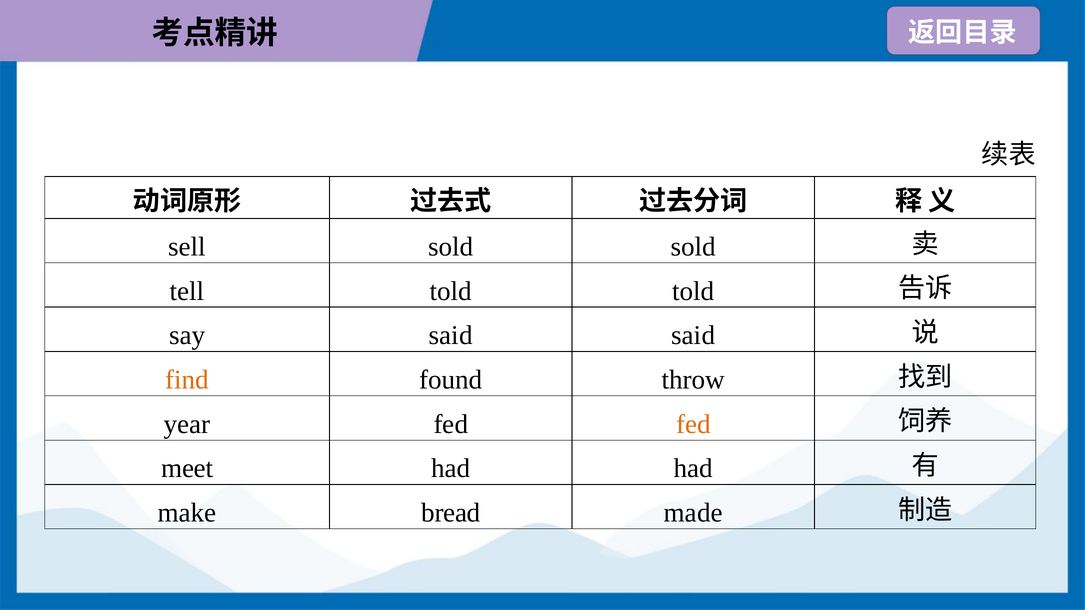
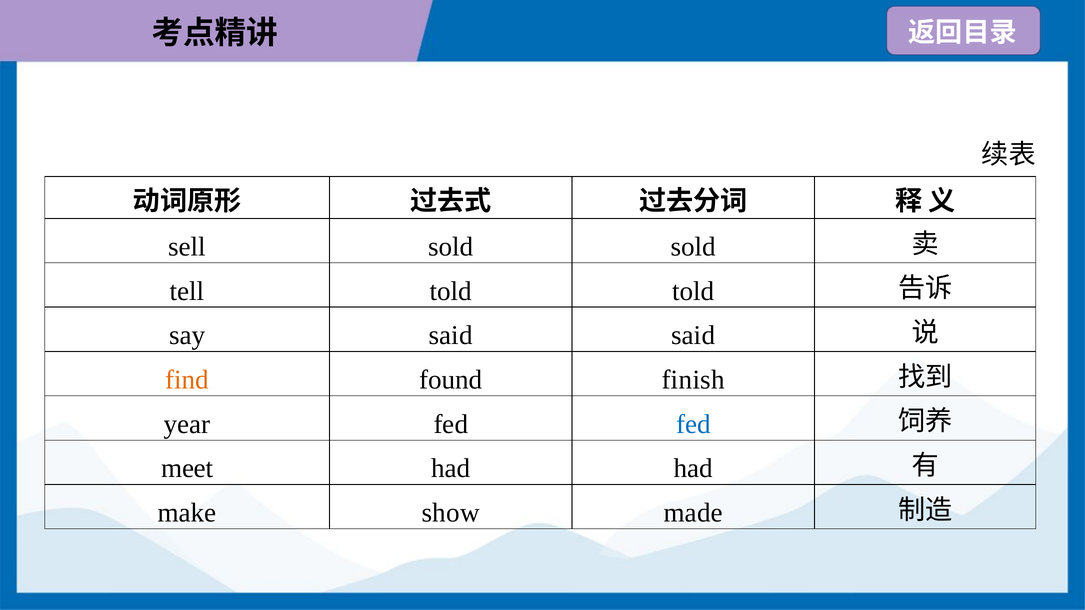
throw: throw -> finish
fed at (693, 424) colour: orange -> blue
bread: bread -> show
